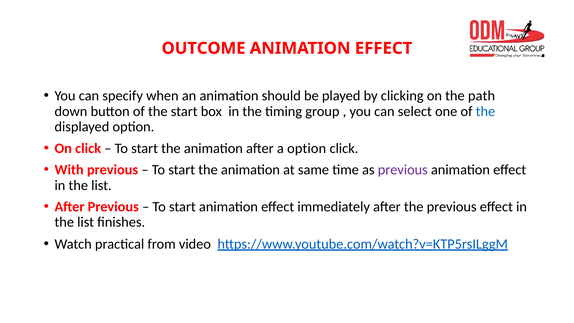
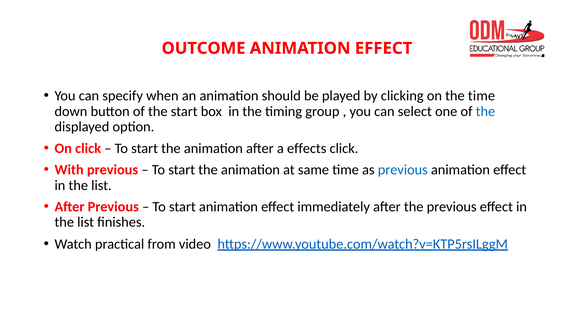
the path: path -> time
a option: option -> effects
previous at (403, 170) colour: purple -> blue
